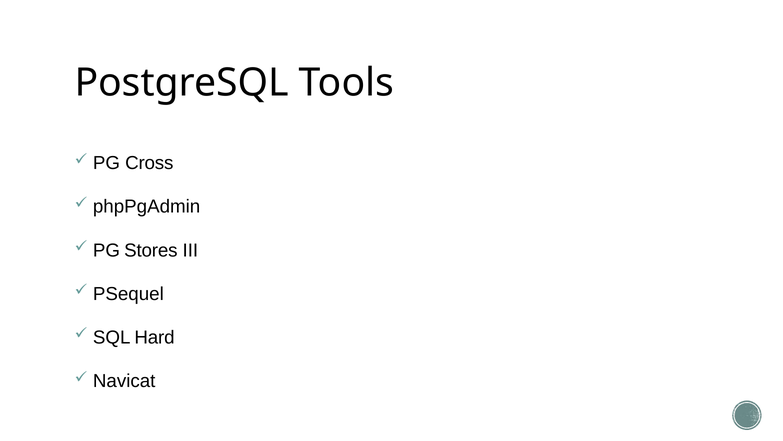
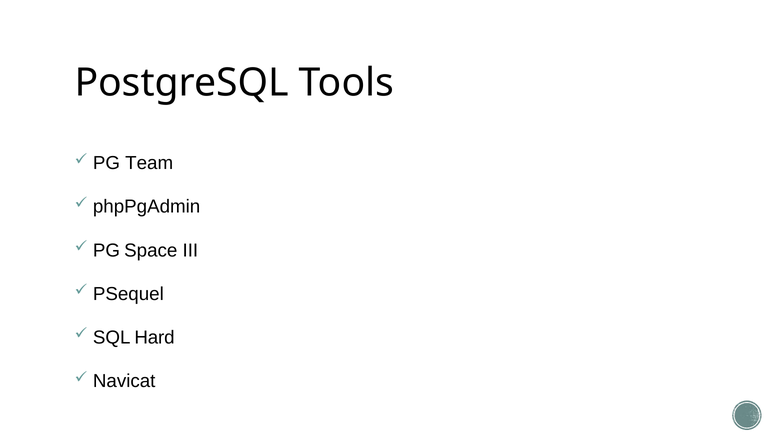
Cross: Cross -> Team
Stores: Stores -> Space
